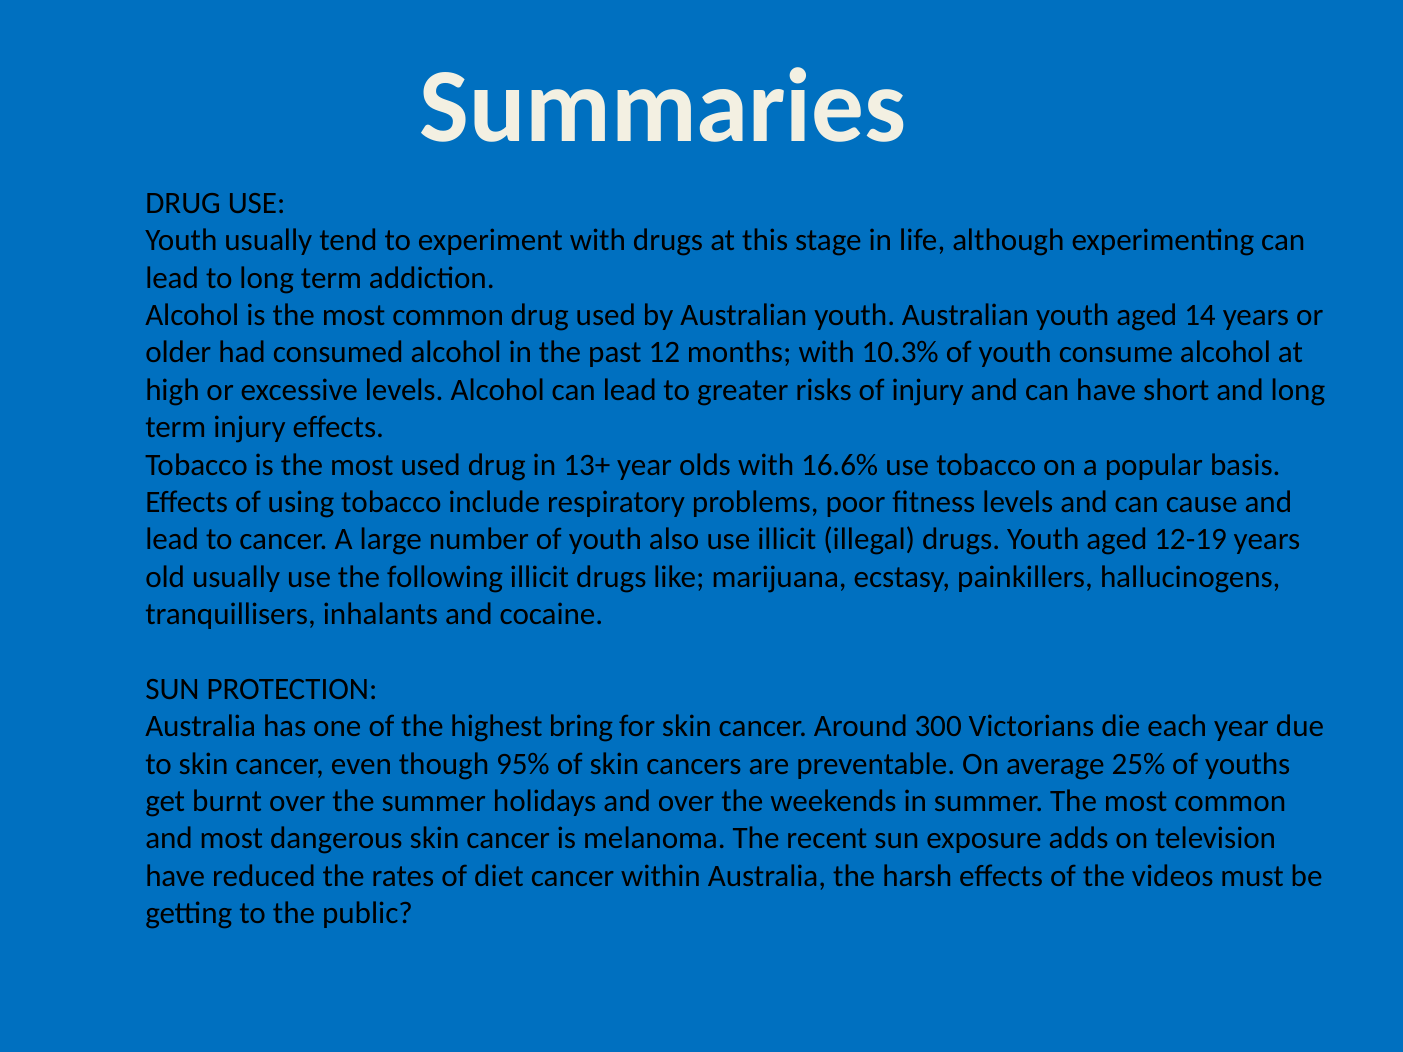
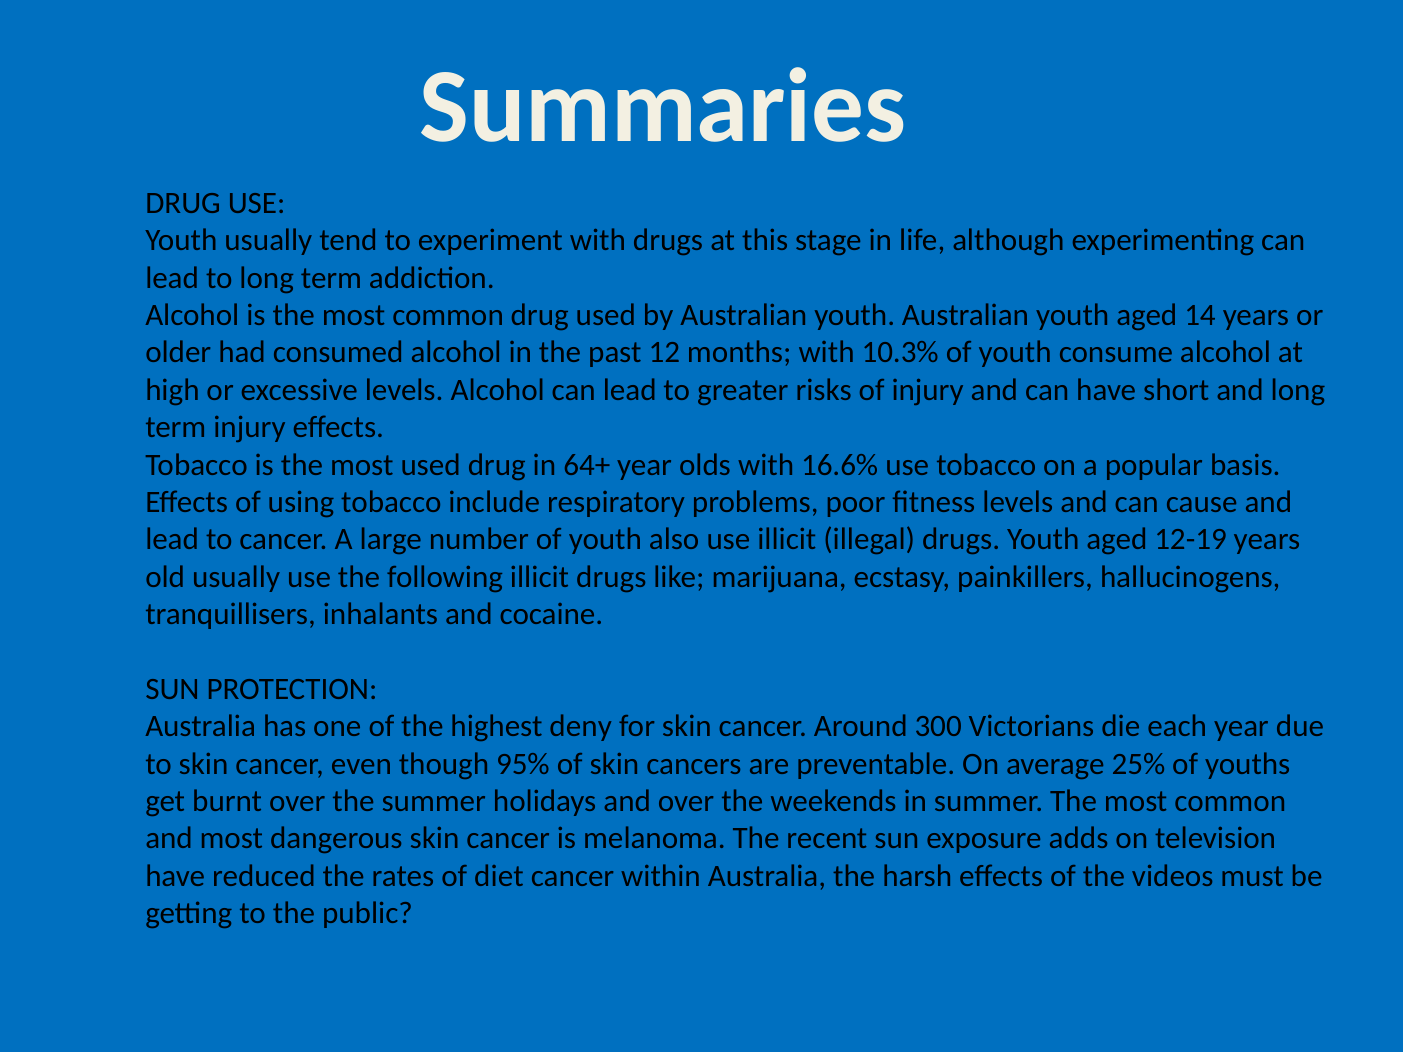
13+: 13+ -> 64+
bring: bring -> deny
